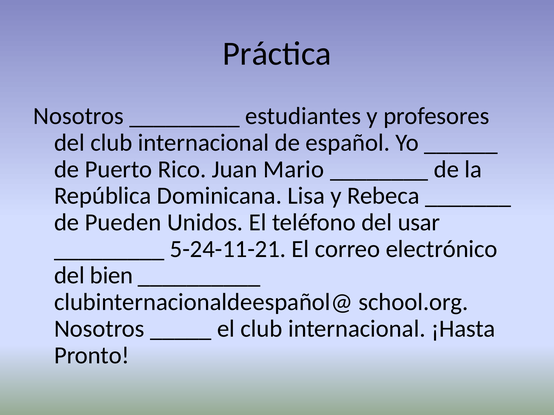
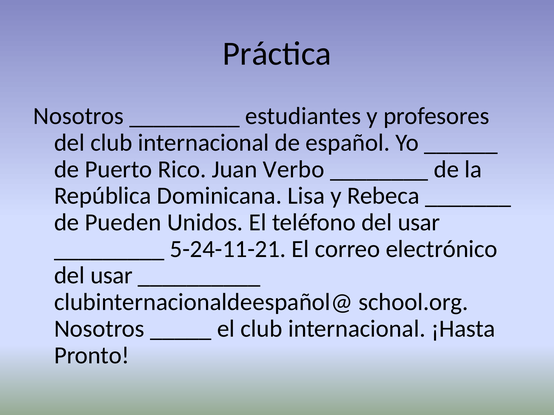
Mario: Mario -> Verbo
bien at (111, 276): bien -> usar
